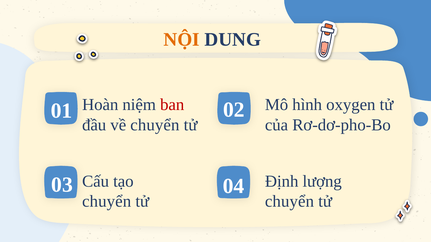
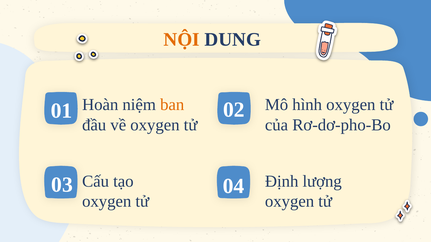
ban colour: red -> orange
về chuyển: chuyển -> oxygen
chuyển at (107, 202): chuyển -> oxygen
chuyển at (289, 202): chuyển -> oxygen
